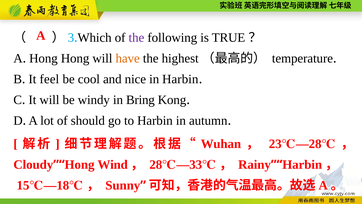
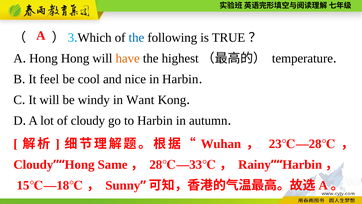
the at (136, 37) colour: purple -> blue
Bring: Bring -> Want
of should: should -> cloudy
Wind: Wind -> Same
